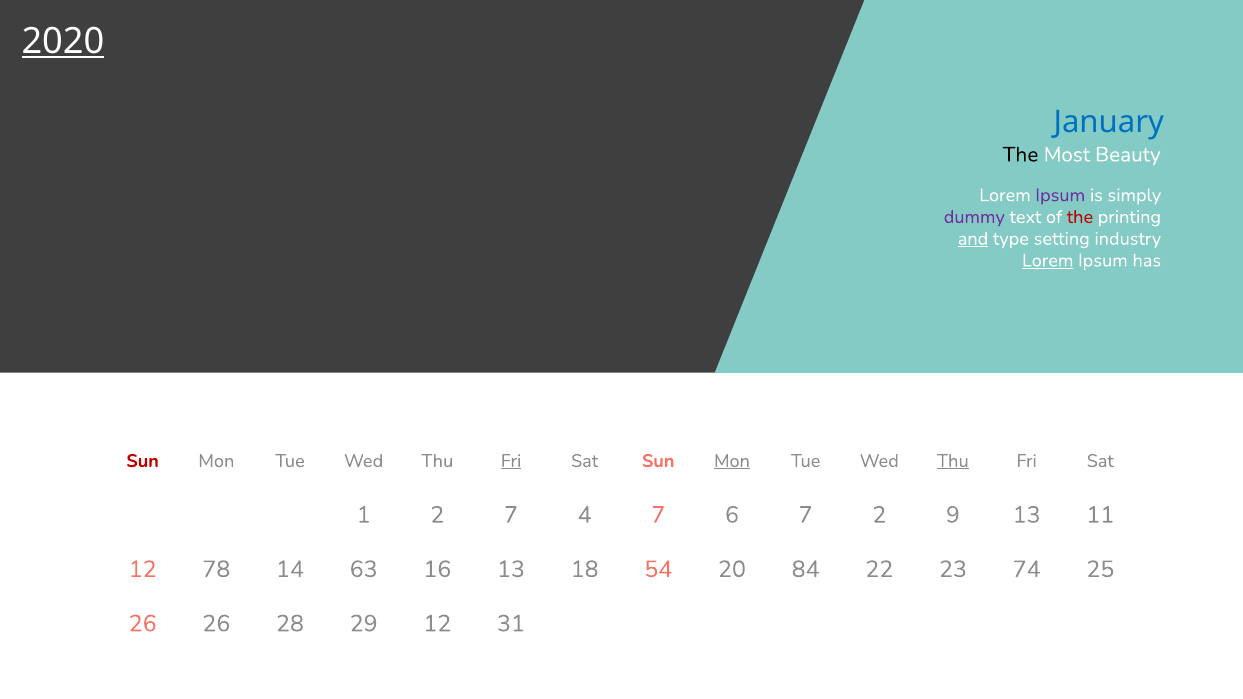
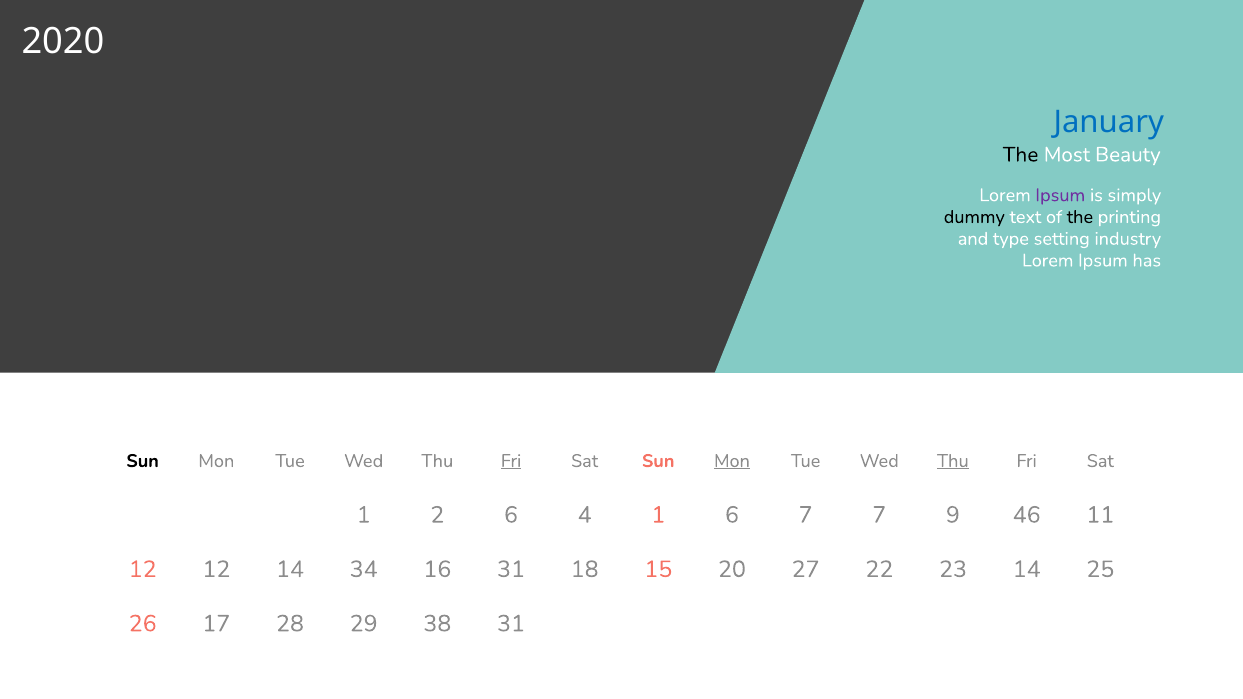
2020 underline: present -> none
dummy colour: purple -> black
the at (1080, 217) colour: red -> black
and underline: present -> none
Lorem at (1048, 261) underline: present -> none
Sun at (143, 461) colour: red -> black
2 7: 7 -> 6
4 7: 7 -> 1
7 2: 2 -> 7
9 13: 13 -> 46
12 78: 78 -> 12
63: 63 -> 34
16 13: 13 -> 31
54: 54 -> 15
84: 84 -> 27
23 74: 74 -> 14
26 26: 26 -> 17
29 12: 12 -> 38
